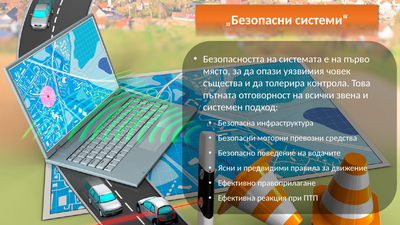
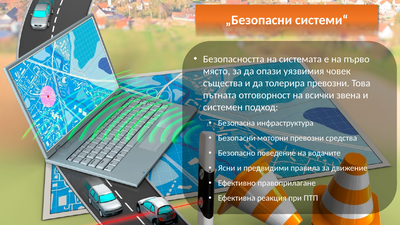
толерира контрола: контрола -> превозни
